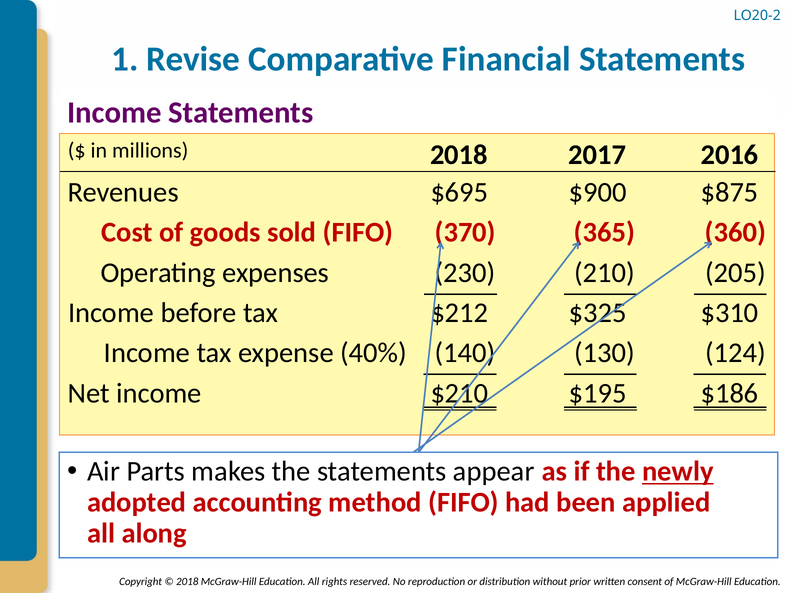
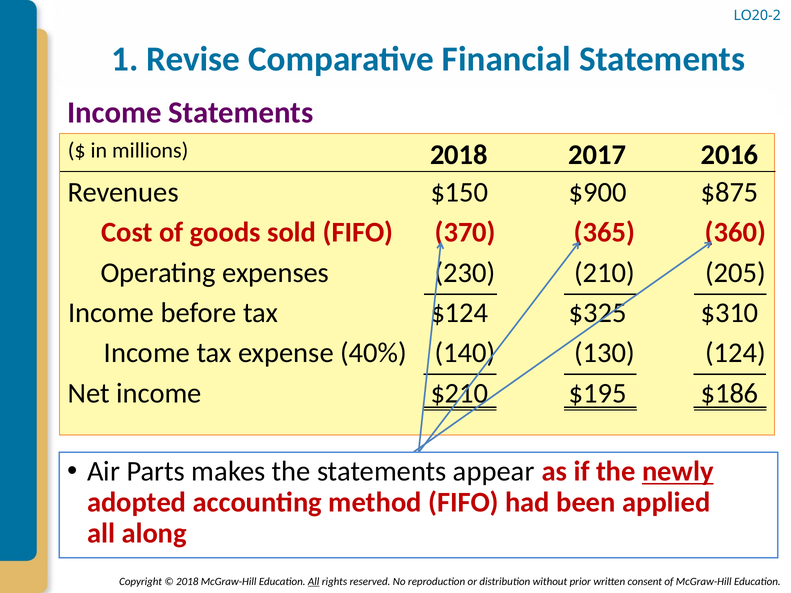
$695: $695 -> $150
$212: $212 -> $124
All at (314, 582) underline: none -> present
